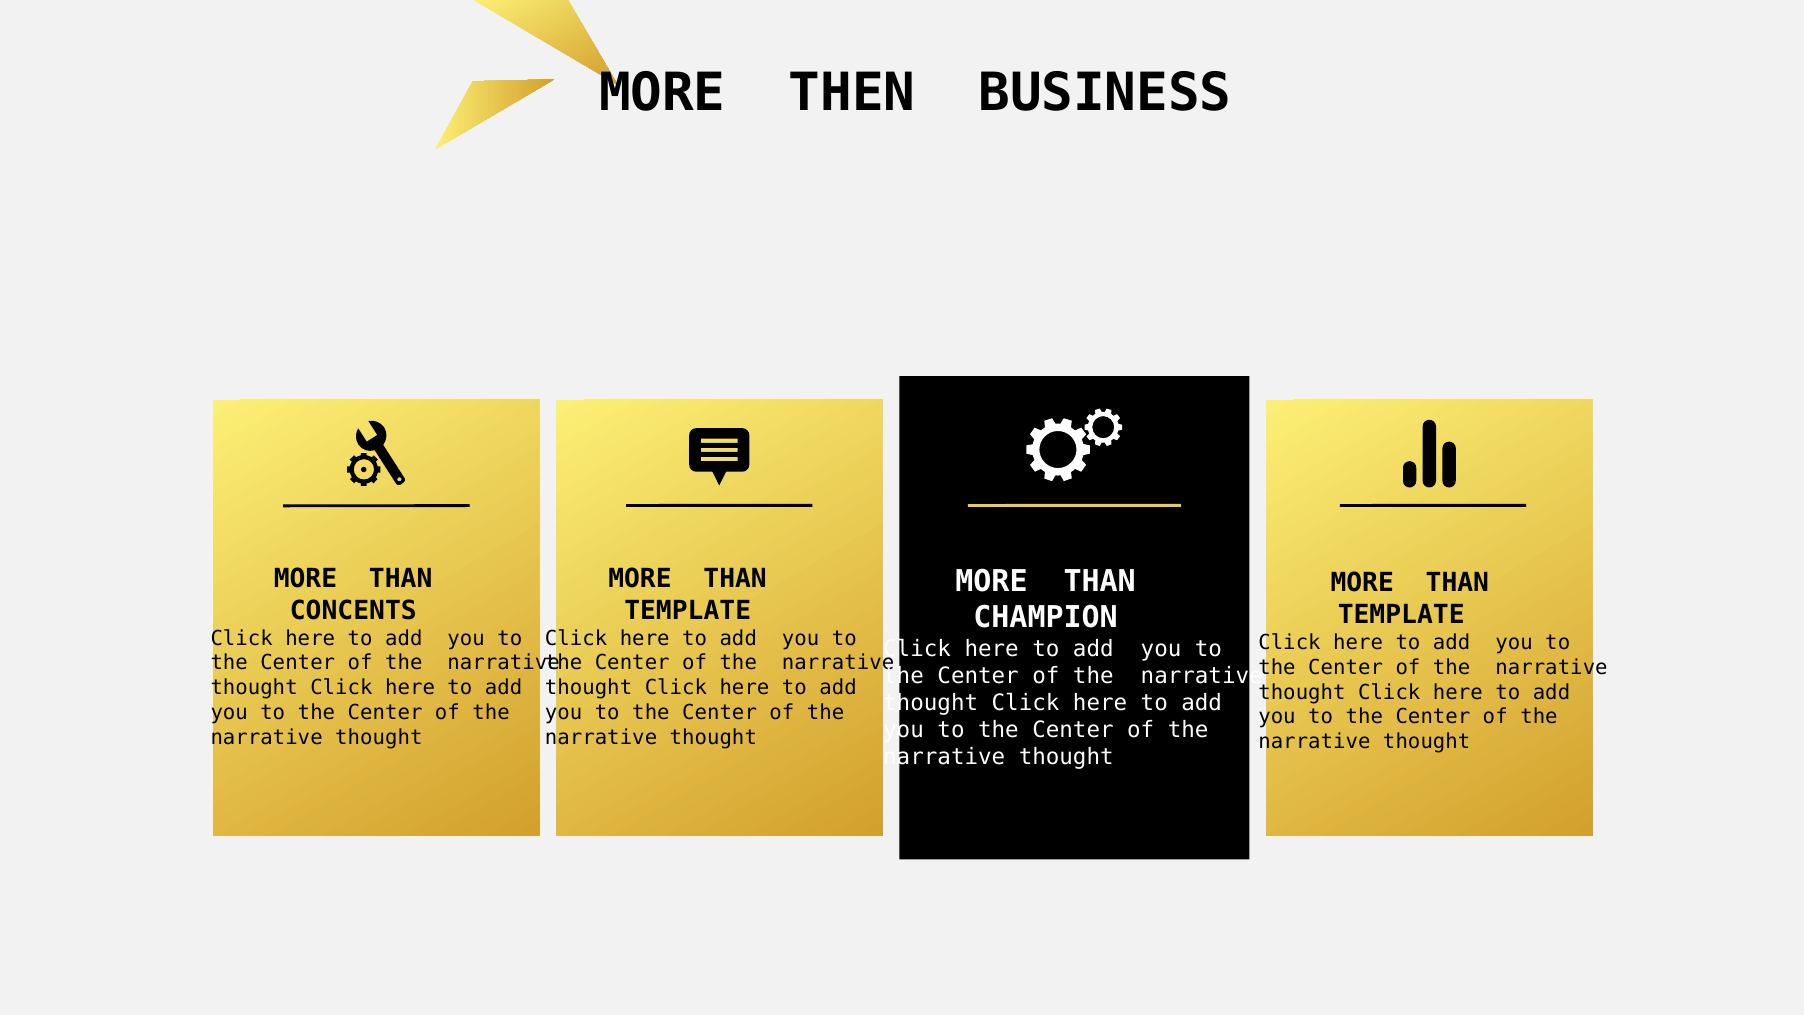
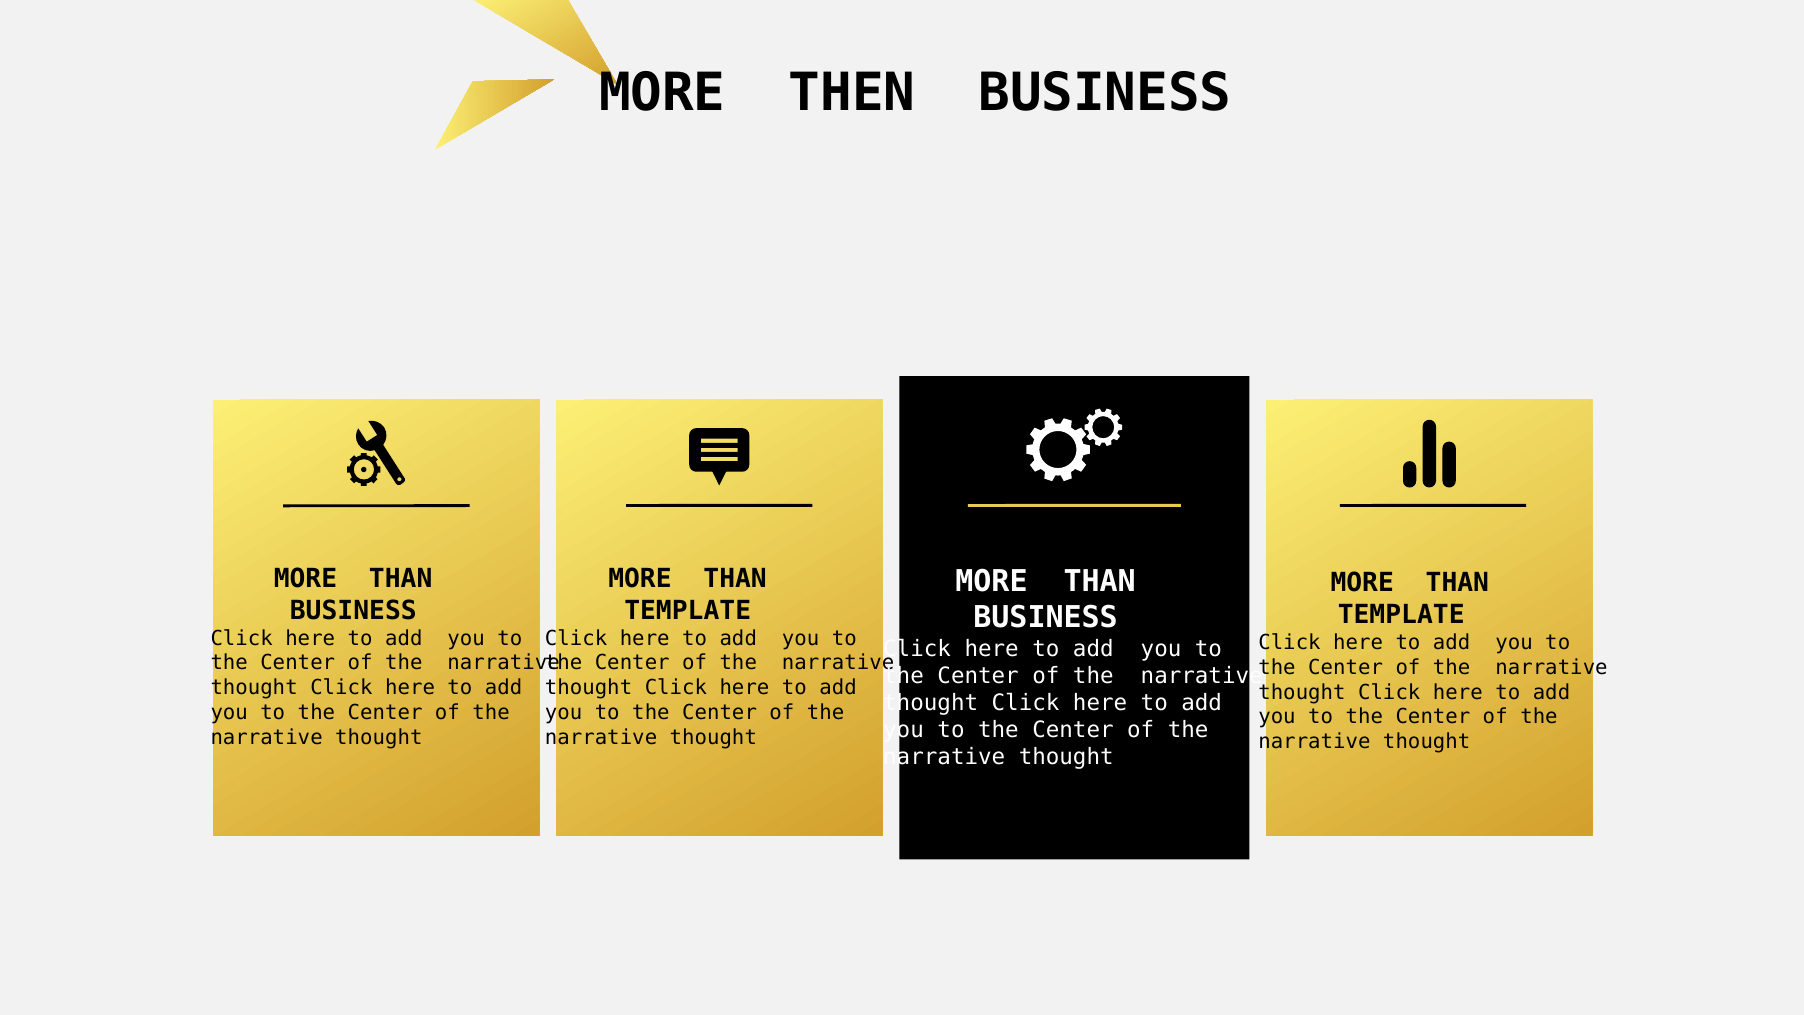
CONCENTS at (353, 610): CONCENTS -> BUSINESS
CHAMPION at (1046, 617): CHAMPION -> BUSINESS
